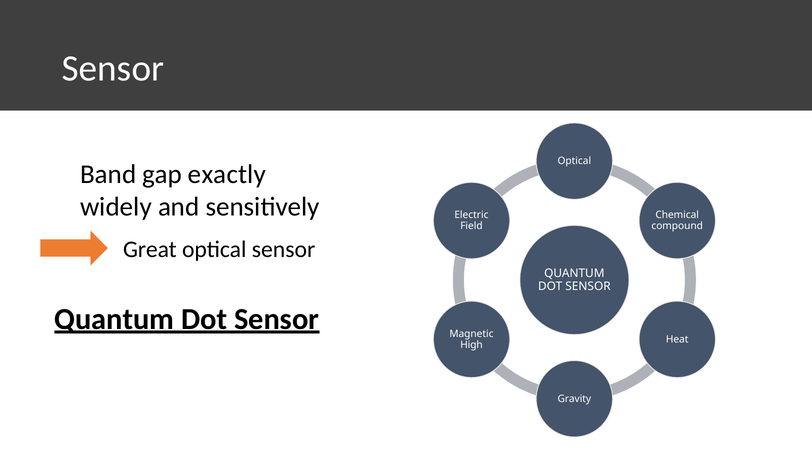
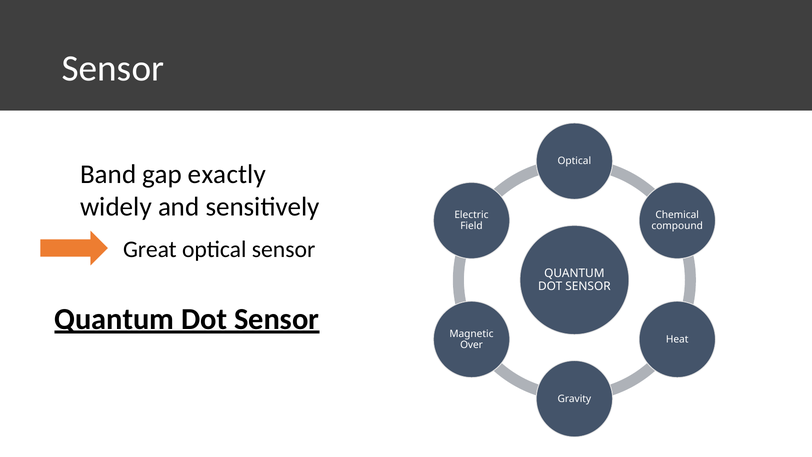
High: High -> Over
